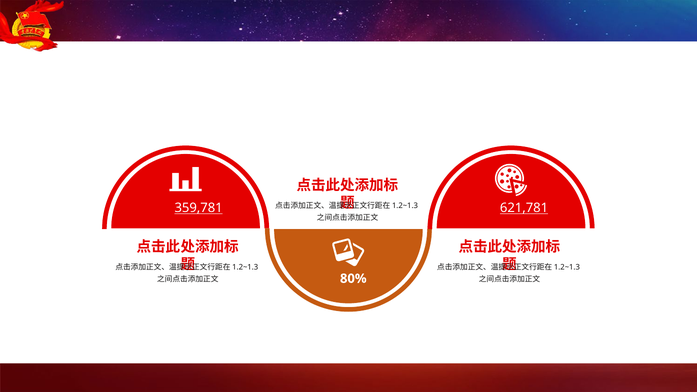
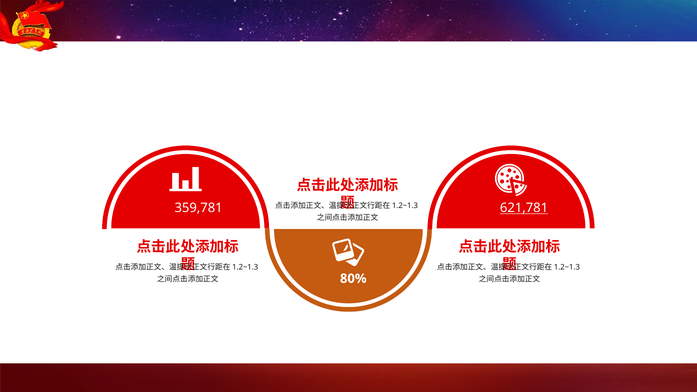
359,781 underline: present -> none
